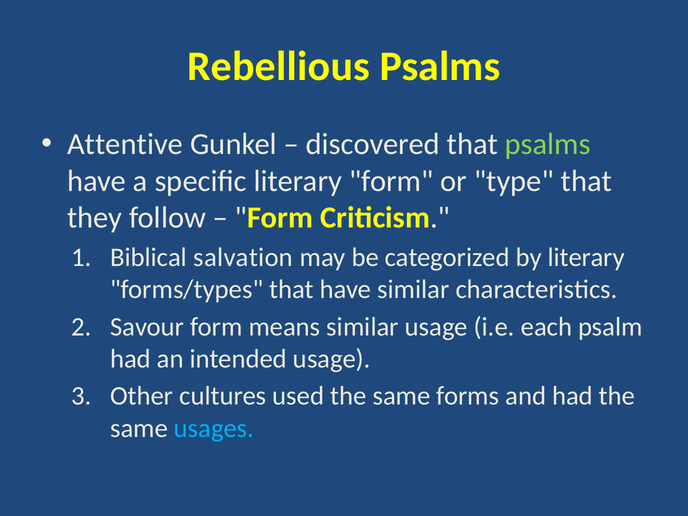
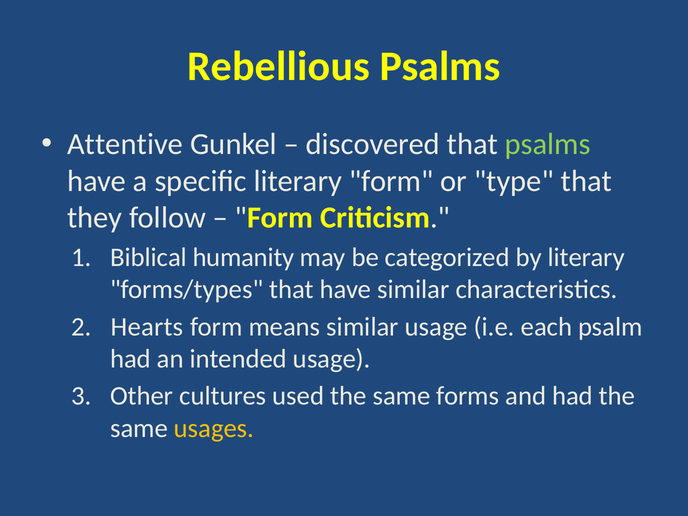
salvation: salvation -> humanity
Savour: Savour -> Hearts
usages colour: light blue -> yellow
